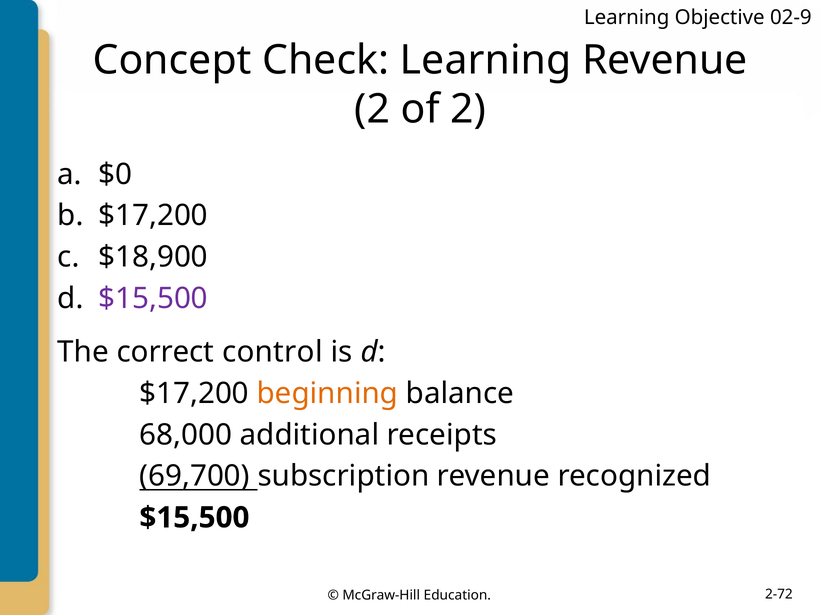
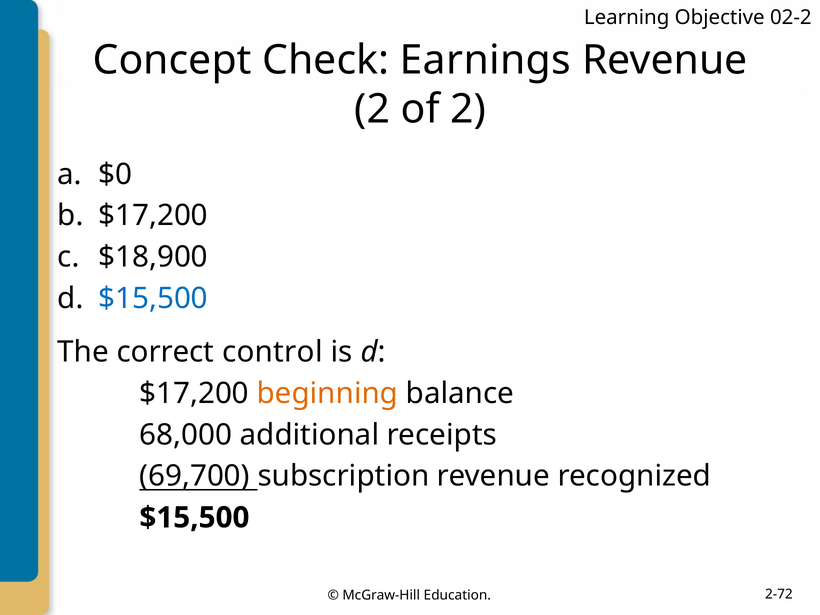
02-9: 02-9 -> 02-2
Check Learning: Learning -> Earnings
$15,500 at (153, 299) colour: purple -> blue
